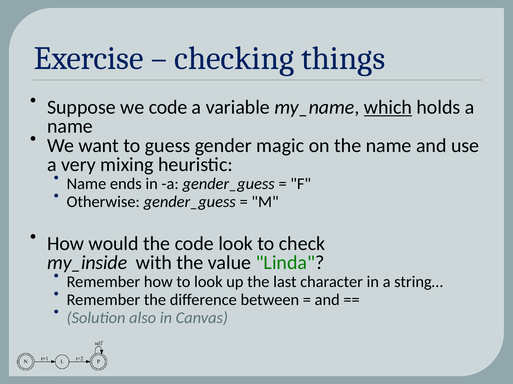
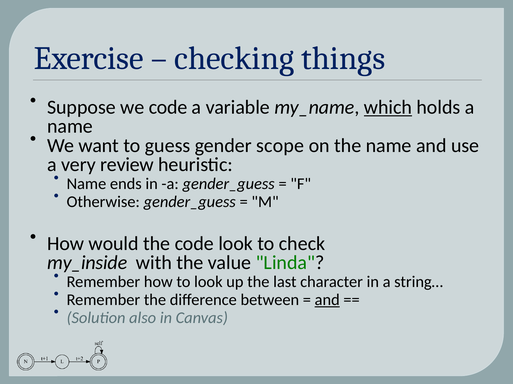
magic: magic -> scope
mixing: mixing -> review
and at (327, 300) underline: none -> present
